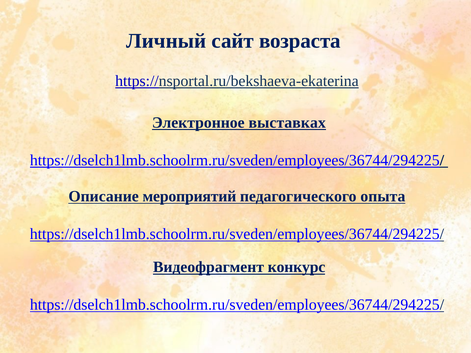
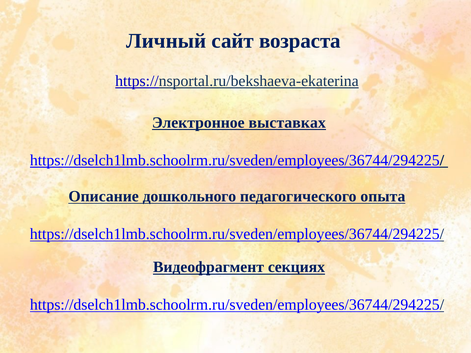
мероприятий: мероприятий -> дошкольного
конкурс: конкурс -> секциях
